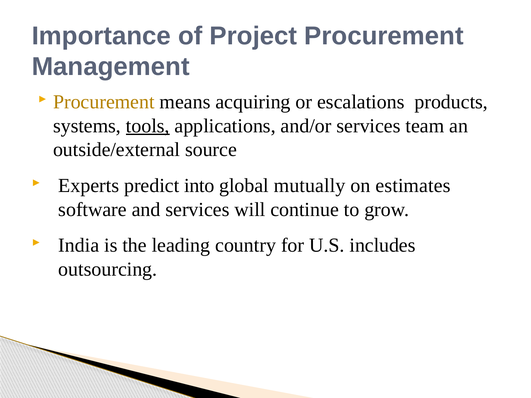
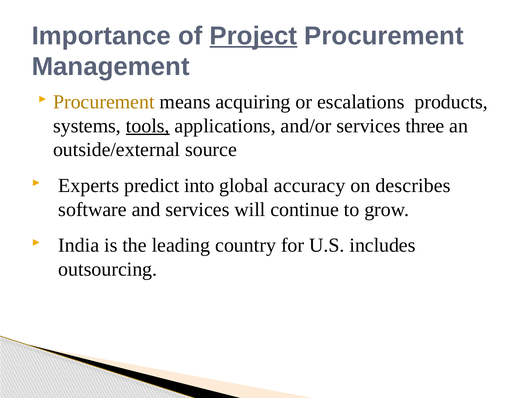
Project underline: none -> present
team: team -> three
mutually: mutually -> accuracy
estimates: estimates -> describes
